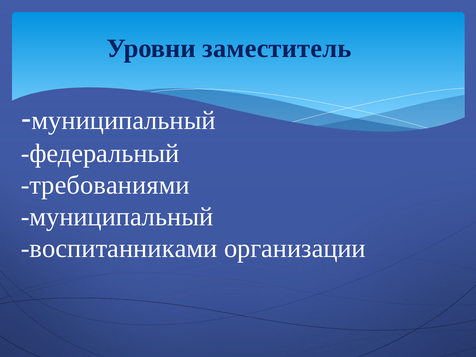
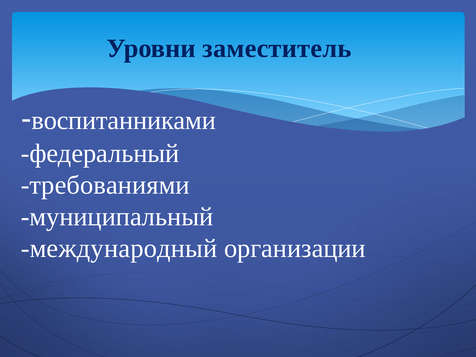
муниципальный at (124, 121): муниципальный -> воспитанниками
воспитанниками: воспитанниками -> международный
